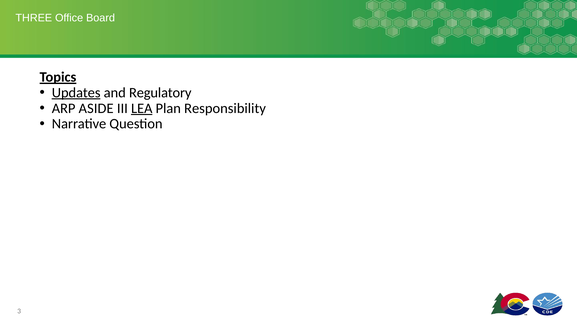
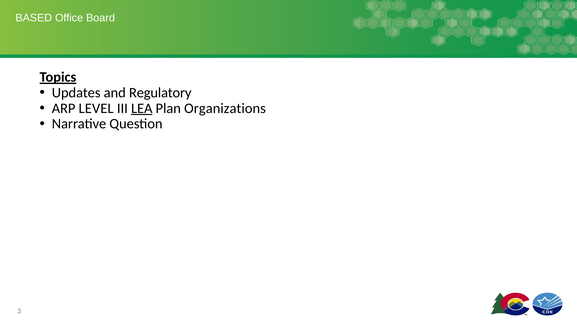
THREE: THREE -> BASED
Updates underline: present -> none
ASIDE: ASIDE -> LEVEL
Responsibility: Responsibility -> Organizations
